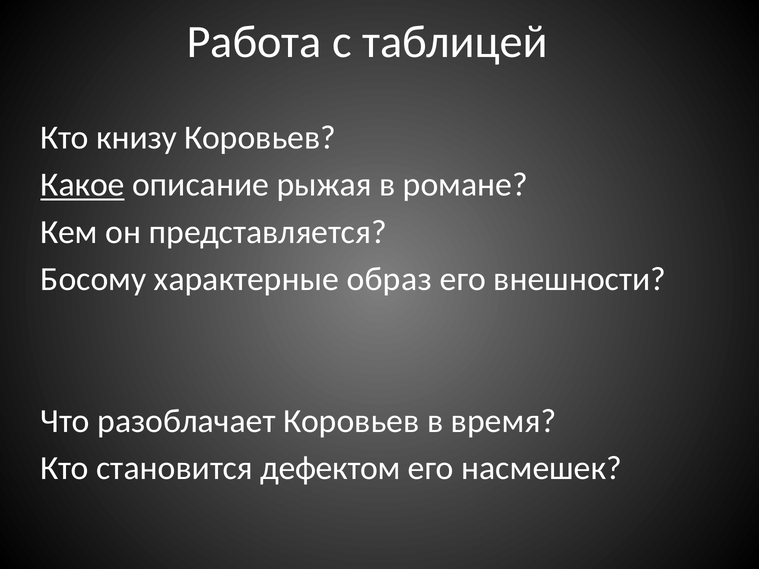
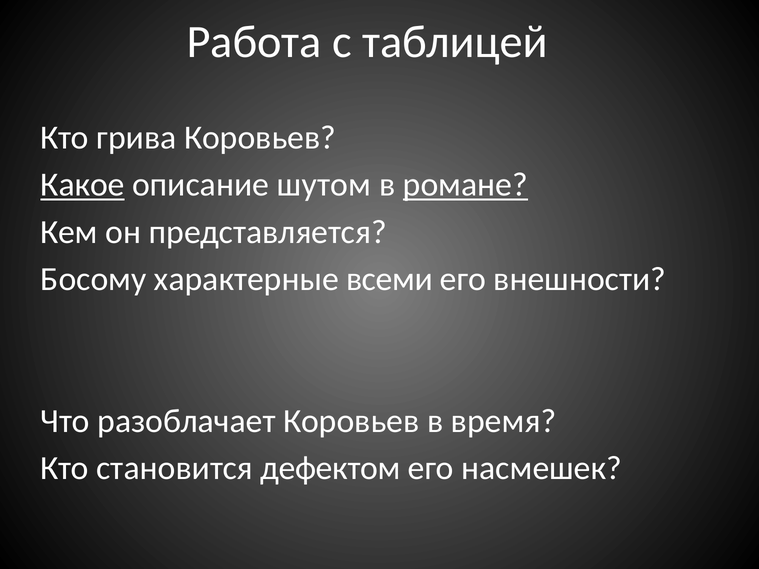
книзу: книзу -> грива
рыжая: рыжая -> шутом
романе underline: none -> present
образ: образ -> всеми
